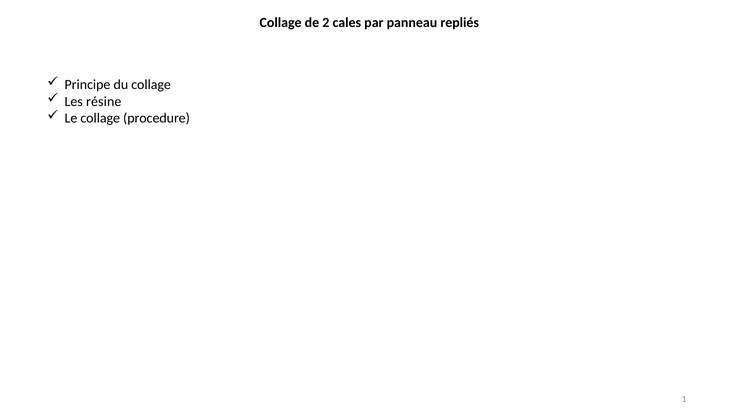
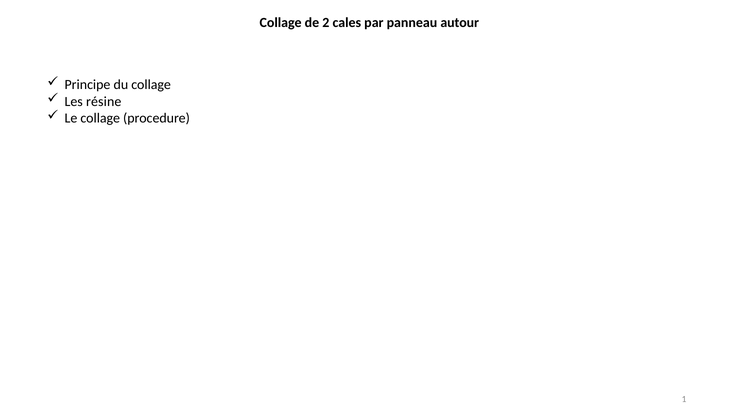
repliés: repliés -> autour
